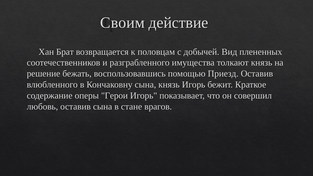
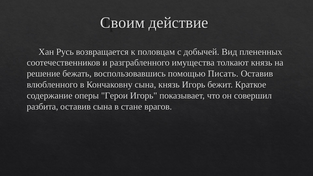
Брат: Брат -> Русь
Приезд: Приезд -> Писать
любовь: любовь -> разбита
